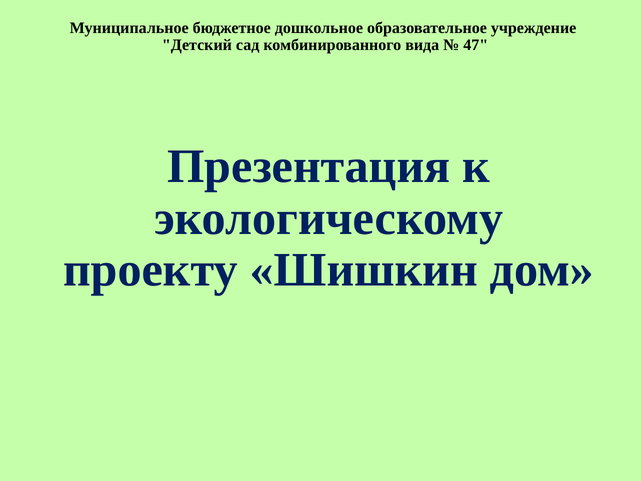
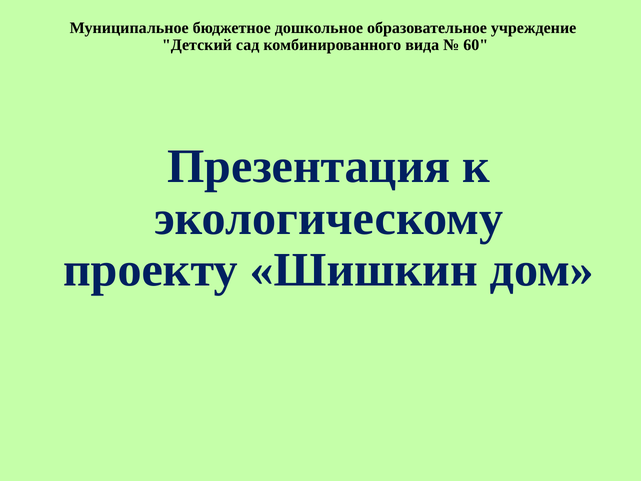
47: 47 -> 60
